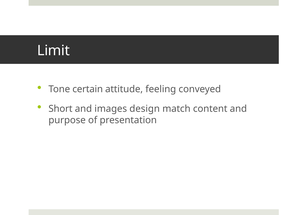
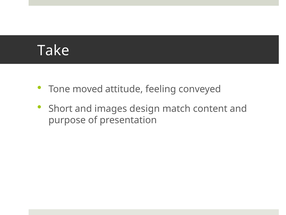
Limit: Limit -> Take
certain: certain -> moved
